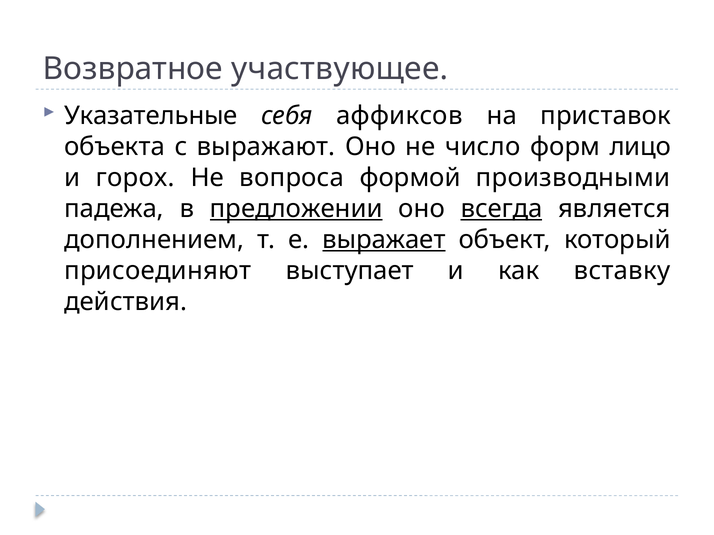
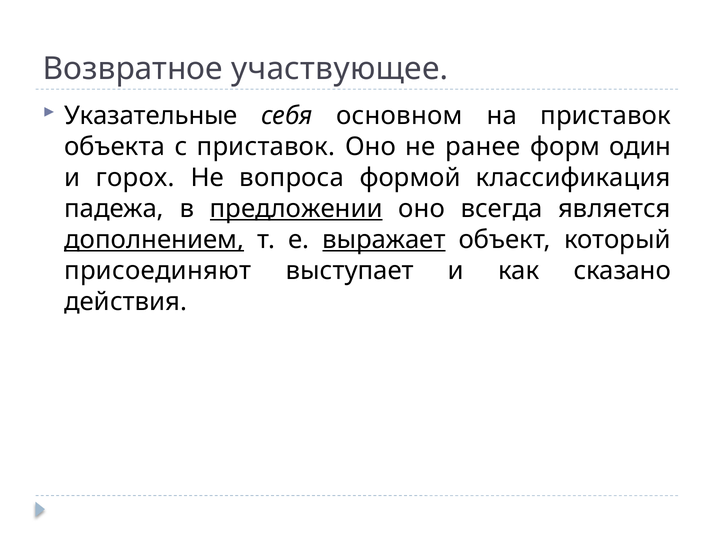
аффиксов: аффиксов -> основном
с выражают: выражают -> приставок
число: число -> ранее
лицо: лицо -> один
производными: производными -> классификация
всегда underline: present -> none
дополнением underline: none -> present
вставку: вставку -> сказано
